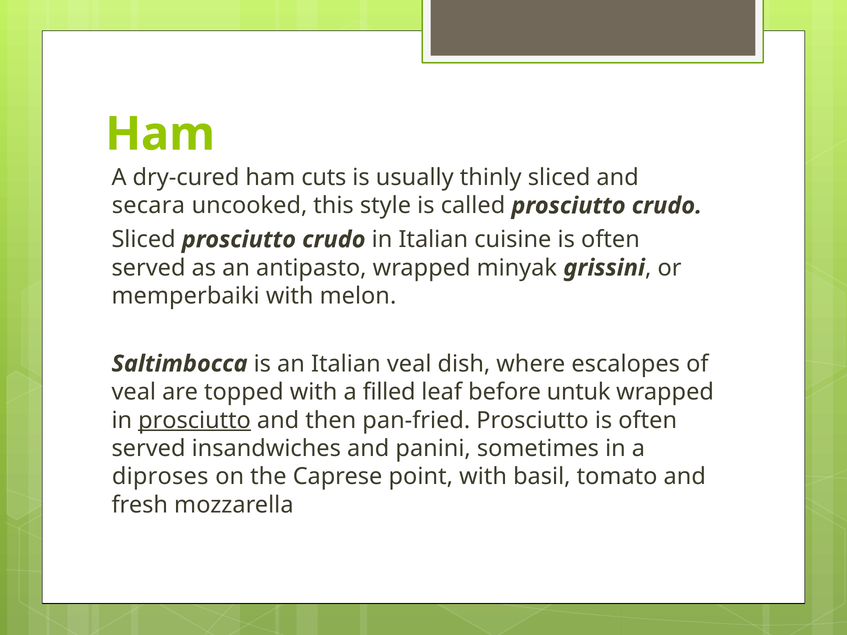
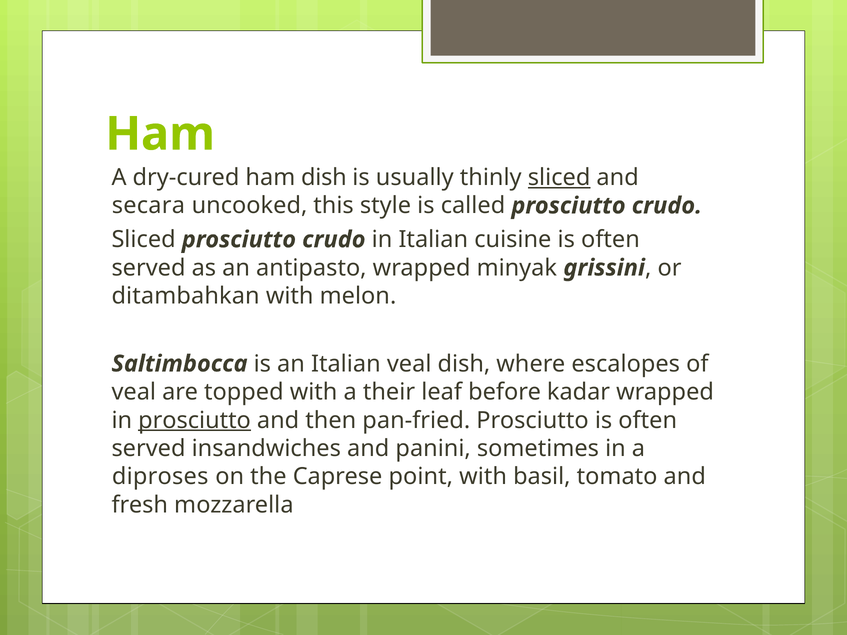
ham cuts: cuts -> dish
sliced at (559, 178) underline: none -> present
memperbaiki: memperbaiki -> ditambahkan
filled: filled -> their
untuk: untuk -> kadar
